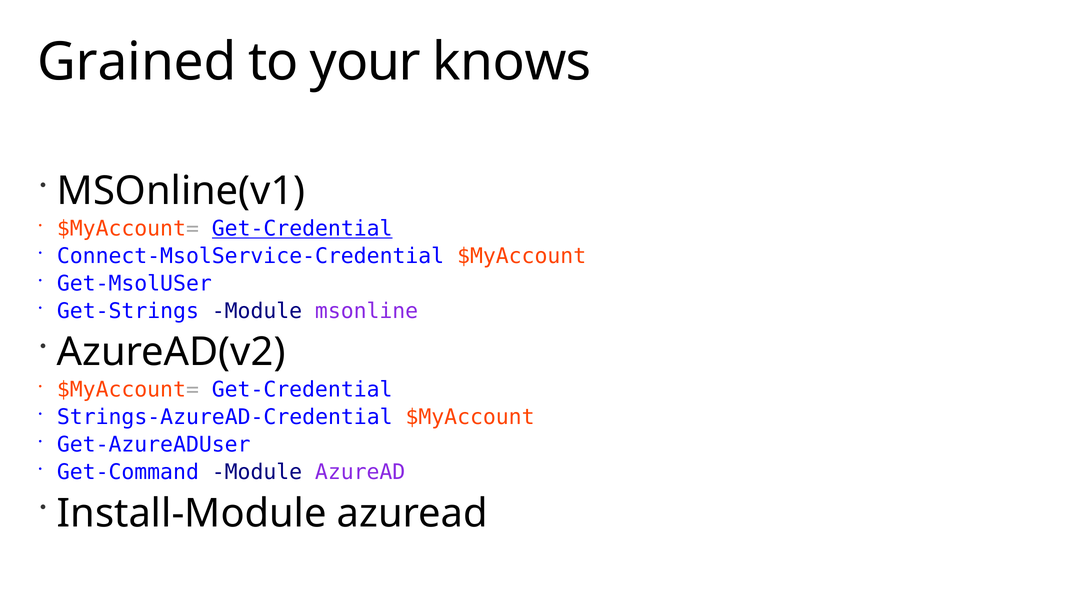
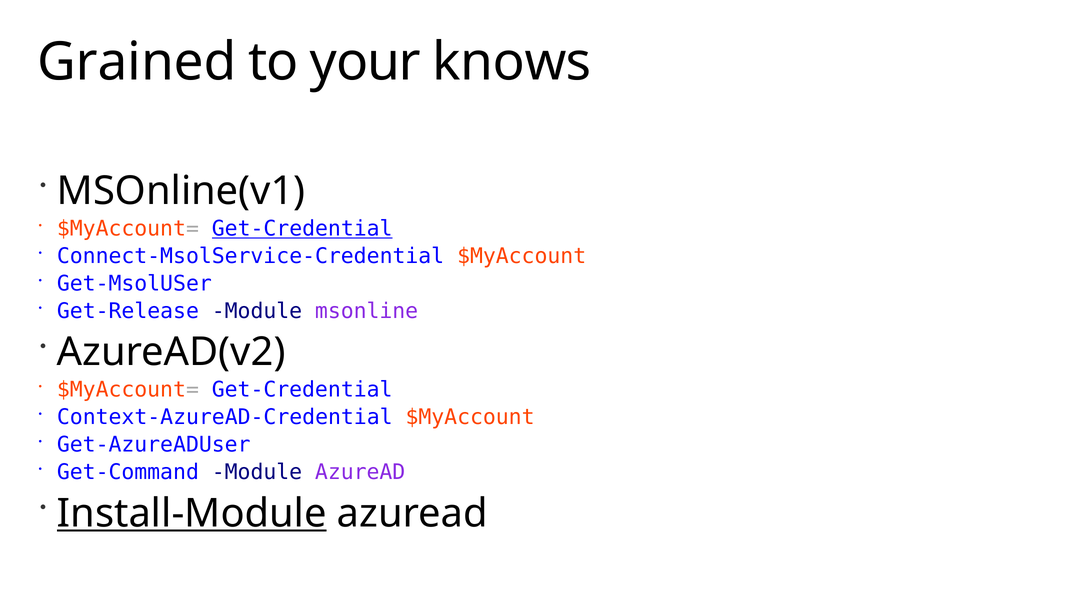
Get-Strings: Get-Strings -> Get-Release
Strings-AzureAD-Credential: Strings-AzureAD-Credential -> Context-AzureAD-Credential
Install-Module underline: none -> present
